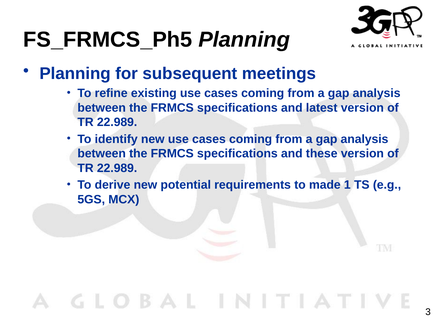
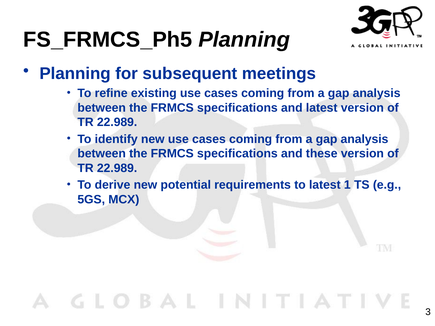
to made: made -> latest
